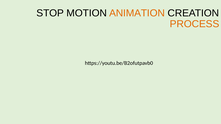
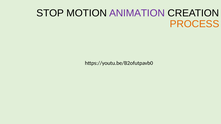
ANIMATION colour: orange -> purple
